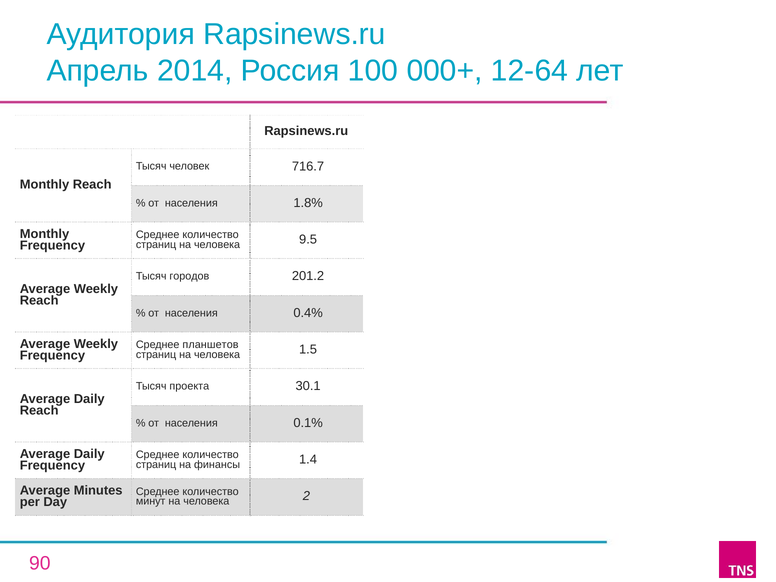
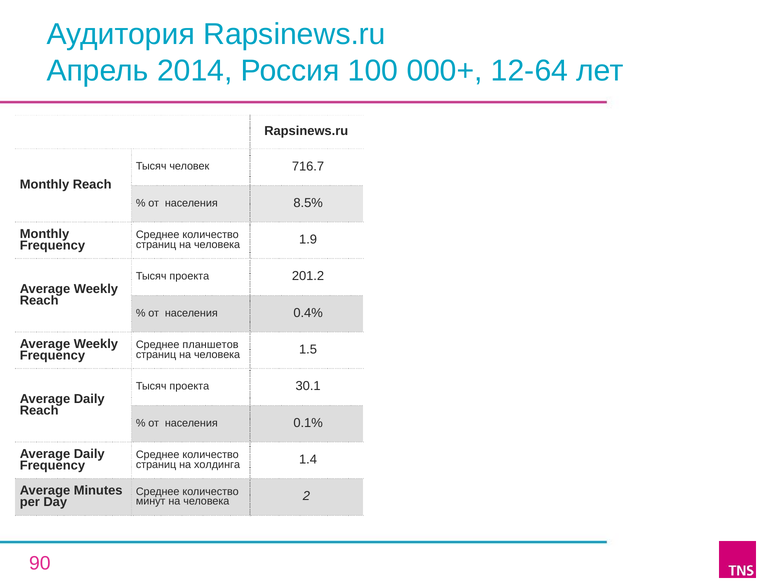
1.8%: 1.8% -> 8.5%
9.5: 9.5 -> 1.9
городов at (189, 276): городов -> проекта
финансы: финансы -> холдинга
